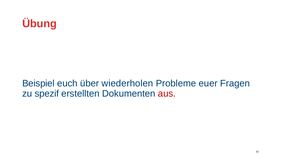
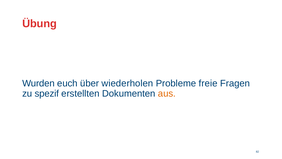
Beispiel: Beispiel -> Wurden
euer: euer -> freie
aus colour: red -> orange
